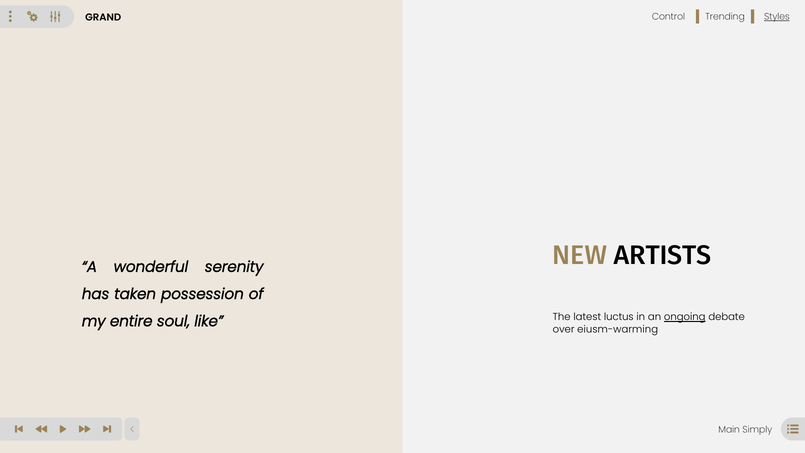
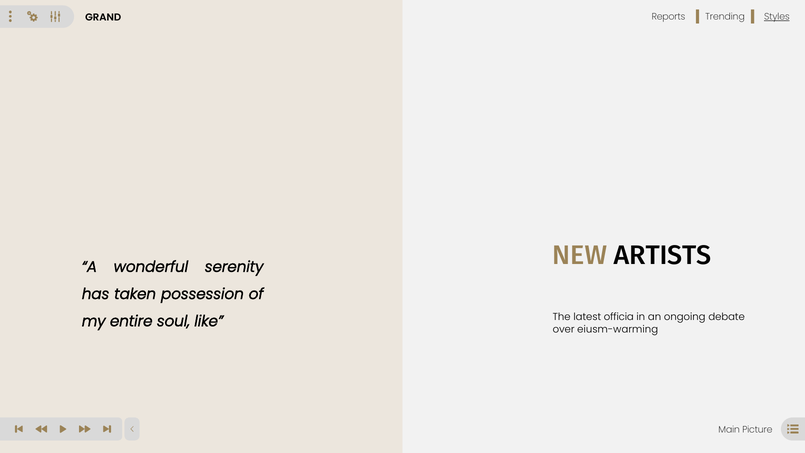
Control: Control -> Reports
luctus: luctus -> officia
ongoing underline: present -> none
Simply: Simply -> Picture
